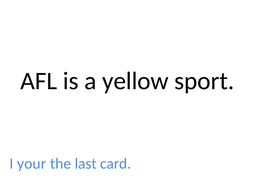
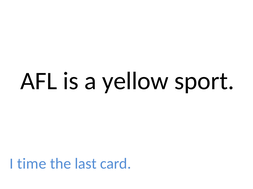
your: your -> time
